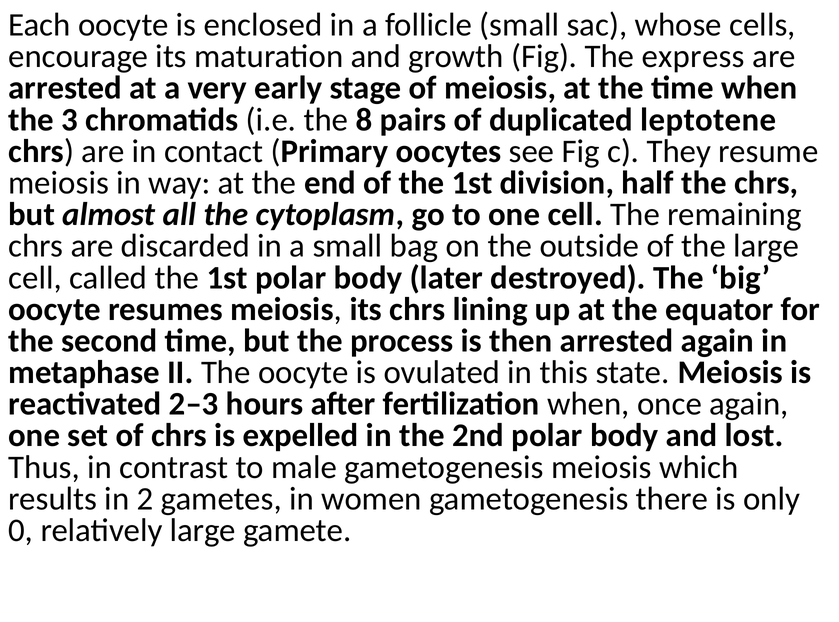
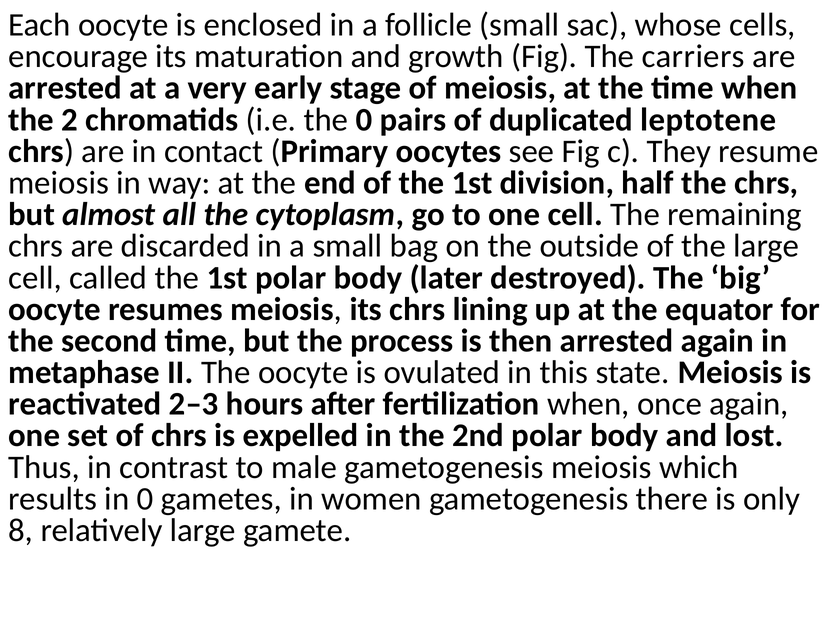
express: express -> carriers
3: 3 -> 2
the 8: 8 -> 0
in 2: 2 -> 0
0: 0 -> 8
